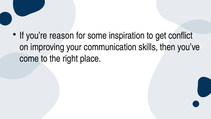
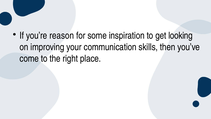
conflict: conflict -> looking
